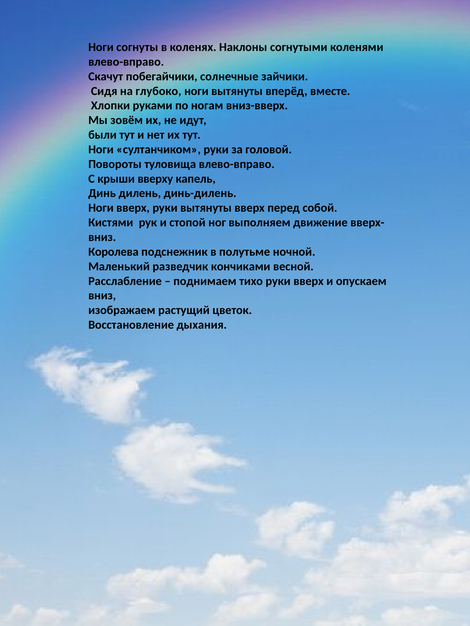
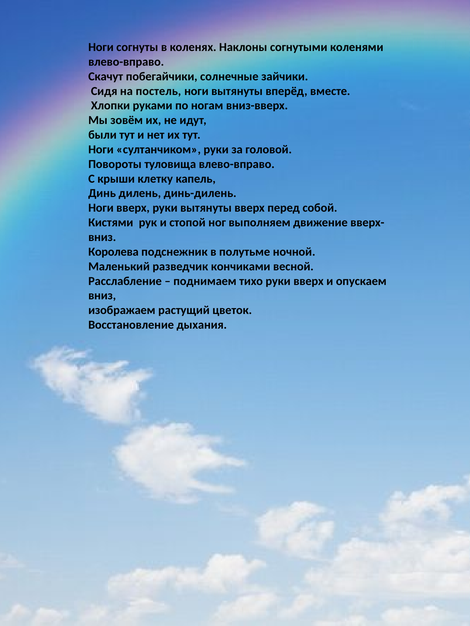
глубоко: глубоко -> постель
вверху: вверху -> клетку
